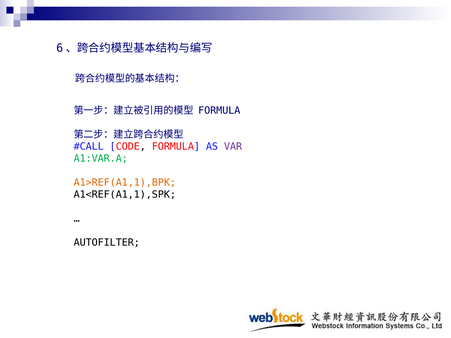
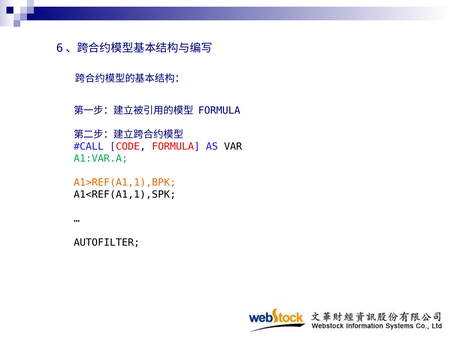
VAR colour: purple -> black
